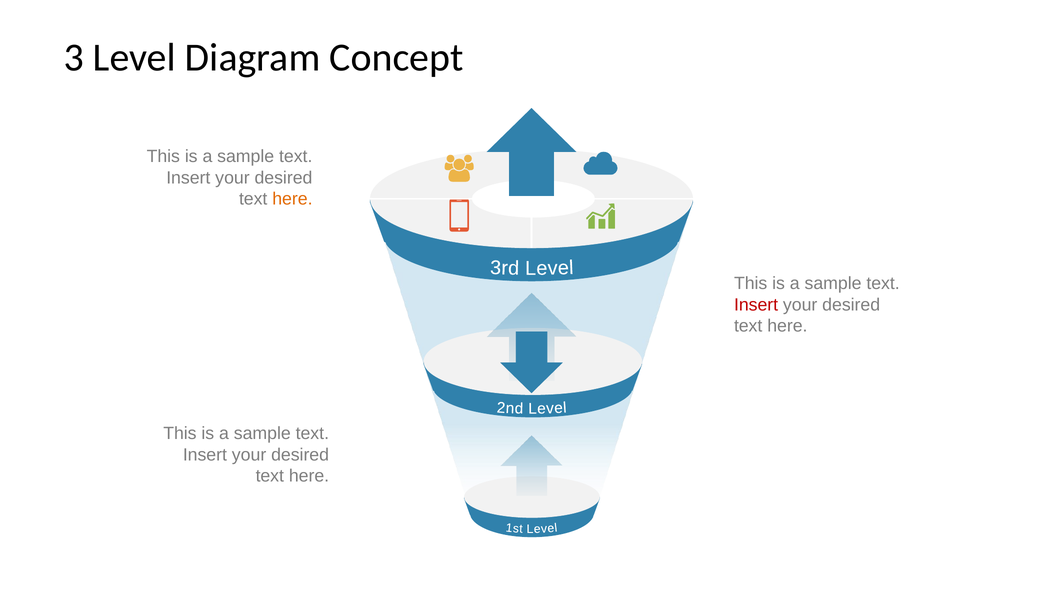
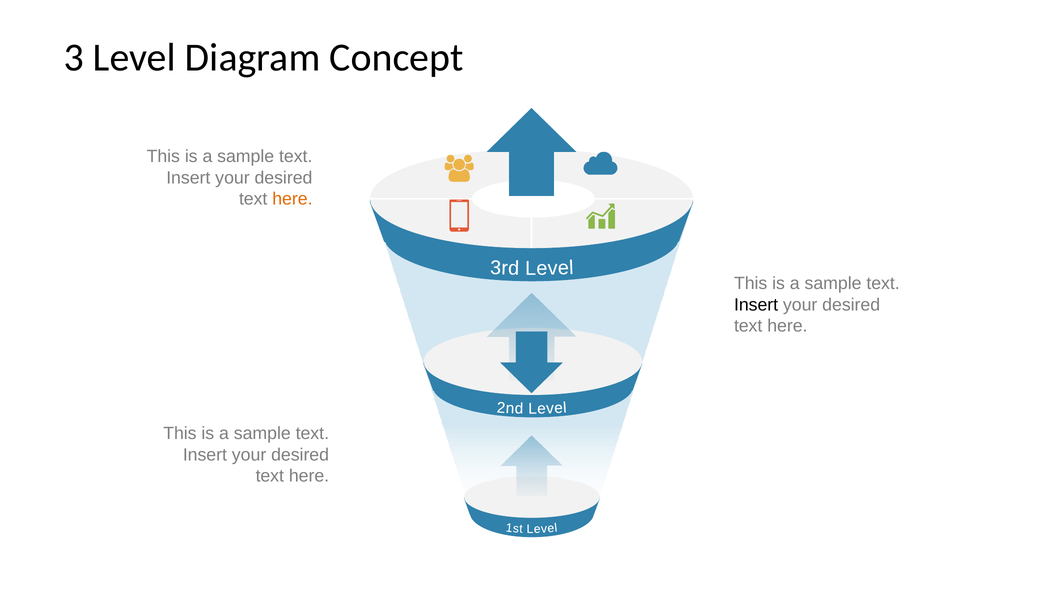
Insert at (756, 305) colour: red -> black
